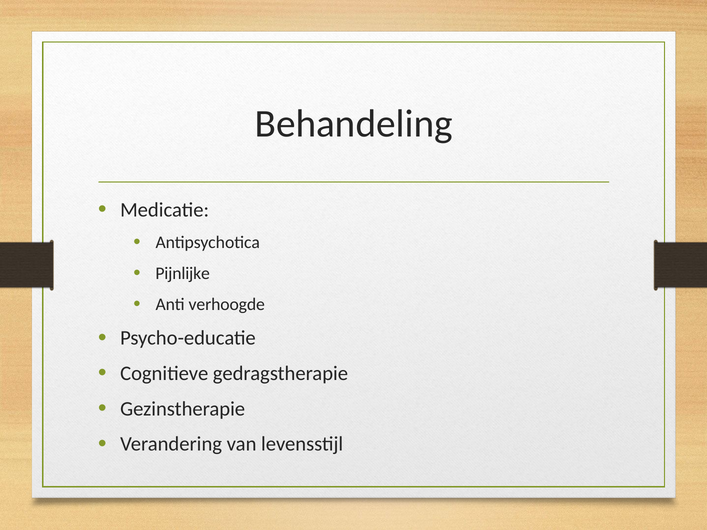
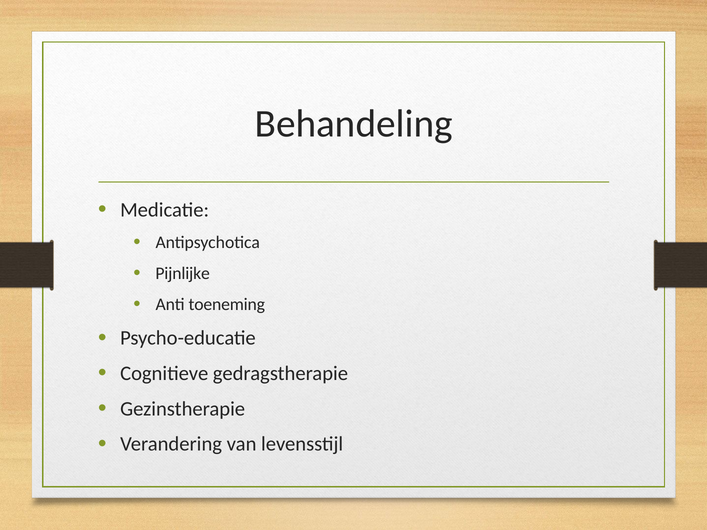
verhoogde: verhoogde -> toeneming
